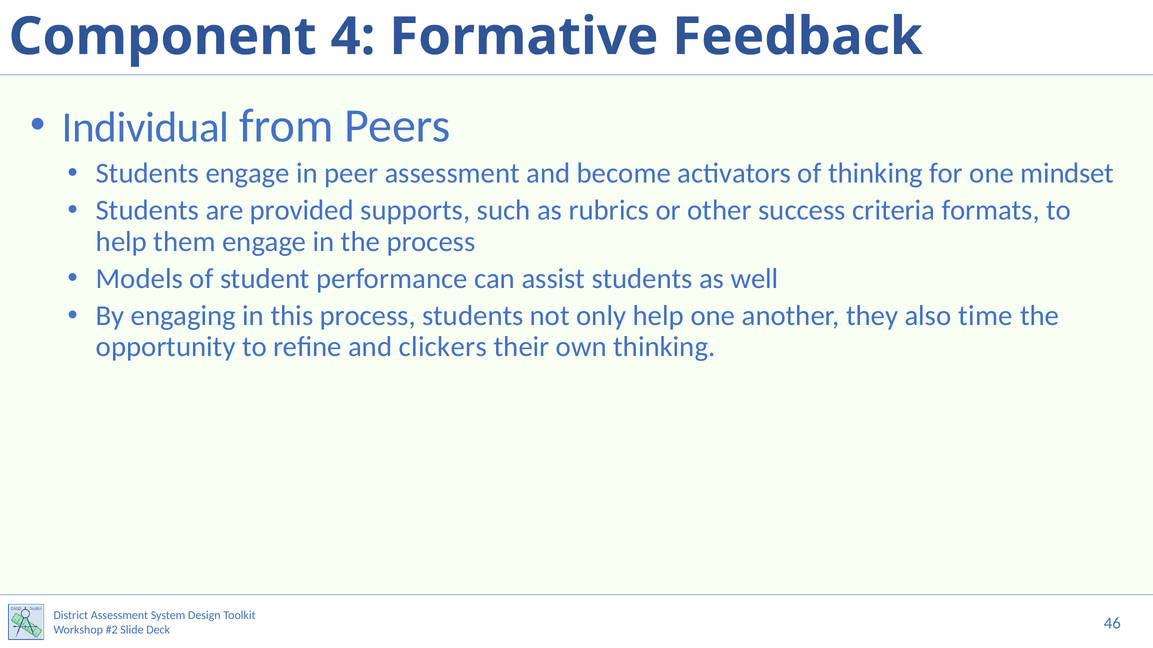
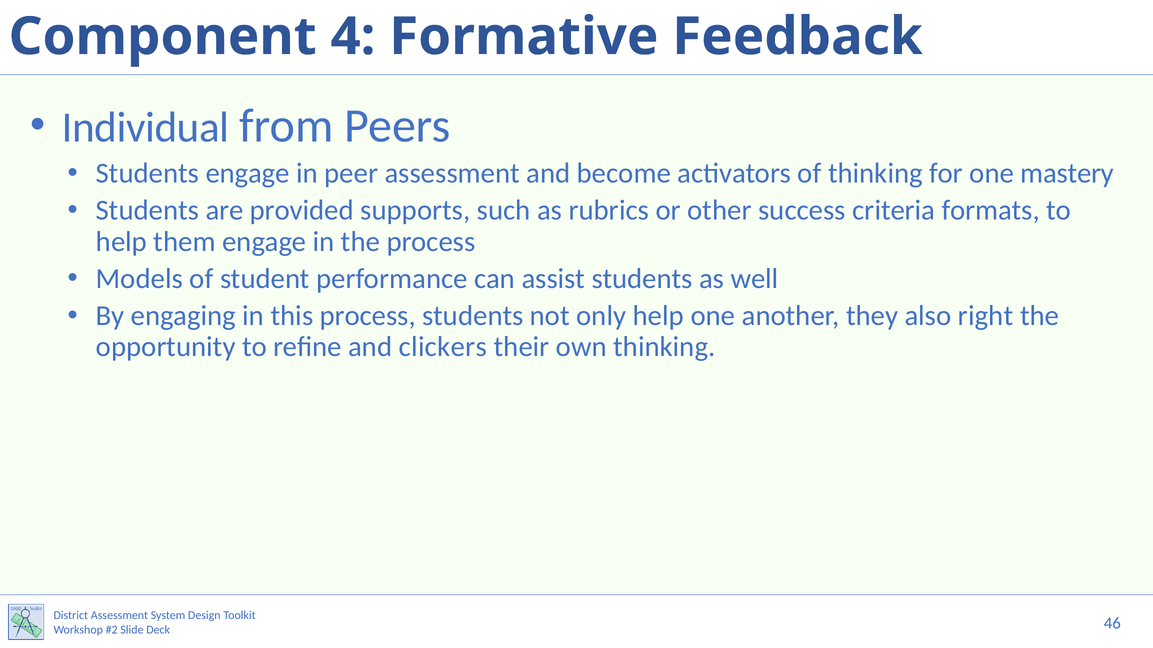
mindset: mindset -> mastery
time: time -> right
